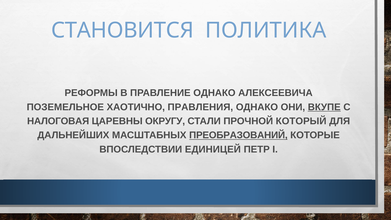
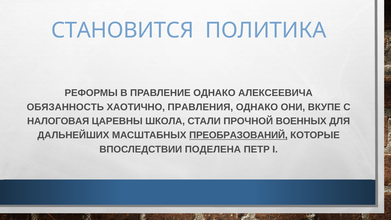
ПОЗЕМЕЛЬНОЕ: ПОЗЕМЕЛЬНОЕ -> ОБЯЗАННОСТЬ
ВКУПЕ underline: present -> none
ОКРУГУ: ОКРУГУ -> ШКОЛА
КОТОРЫЙ: КОТОРЫЙ -> ВОЕННЫХ
ЕДИНИЦЕЙ: ЕДИНИЦЕЙ -> ПОДЕЛЕНА
